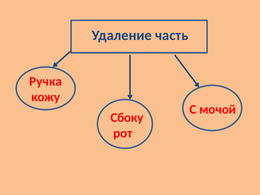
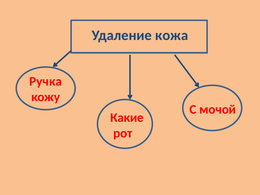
часть: часть -> кожа
Сбоку: Сбоку -> Какие
